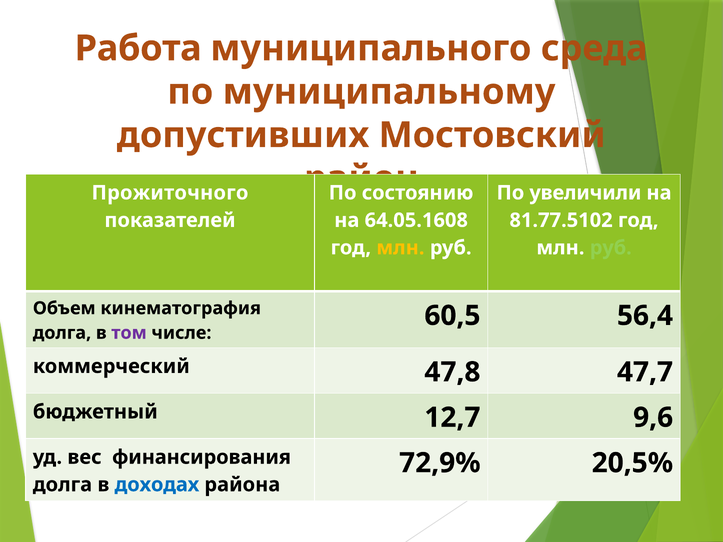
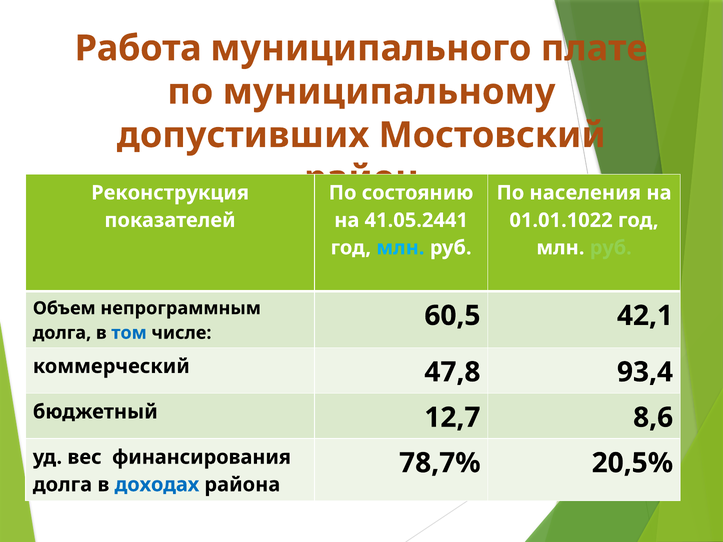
среда: среда -> плате
Прожиточного: Прожиточного -> Реконструкция
увеличили: увеличили -> населения
64.05.1608: 64.05.1608 -> 41.05.2441
81.77.5102: 81.77.5102 -> 01.01.1022
млн at (400, 248) colour: yellow -> light blue
кинематография: кинематография -> непрограммным
том colour: purple -> blue
56,4: 56,4 -> 42,1
47,7: 47,7 -> 93,4
9,6: 9,6 -> 8,6
72,9%: 72,9% -> 78,7%
